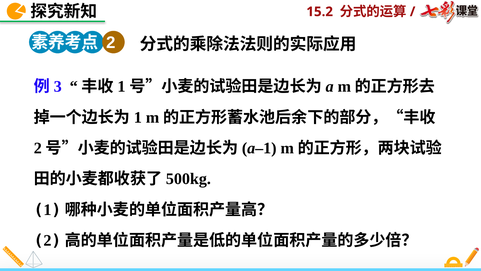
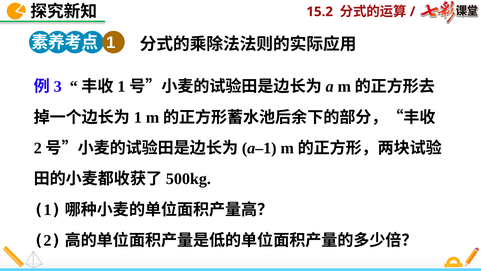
2: 2 -> 1
